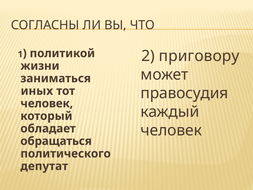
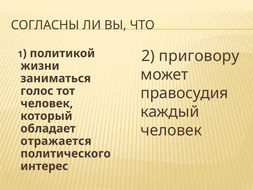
иных: иных -> голос
обращаться: обращаться -> отражается
депутат: депутат -> интерес
